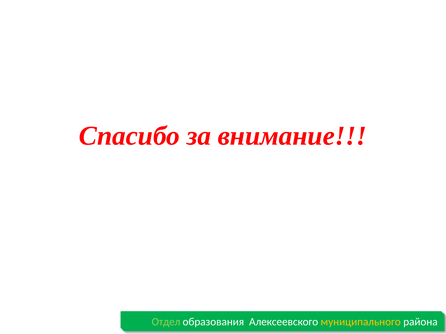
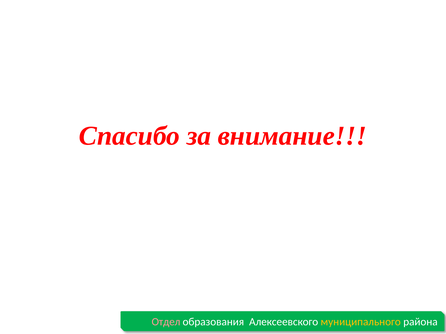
Отдел colour: light green -> pink
